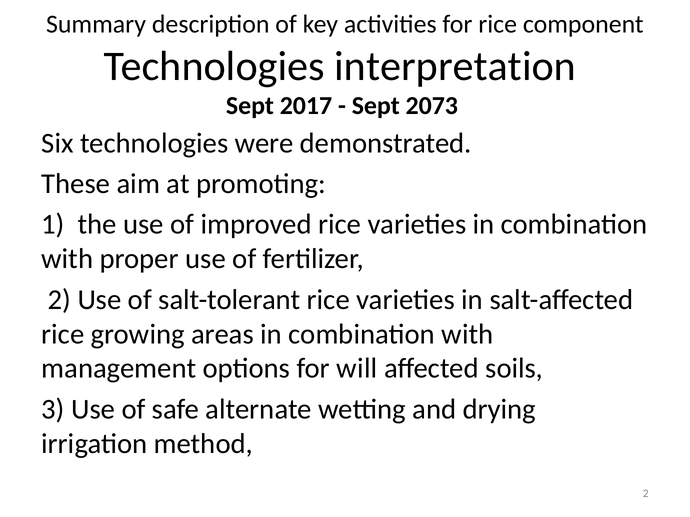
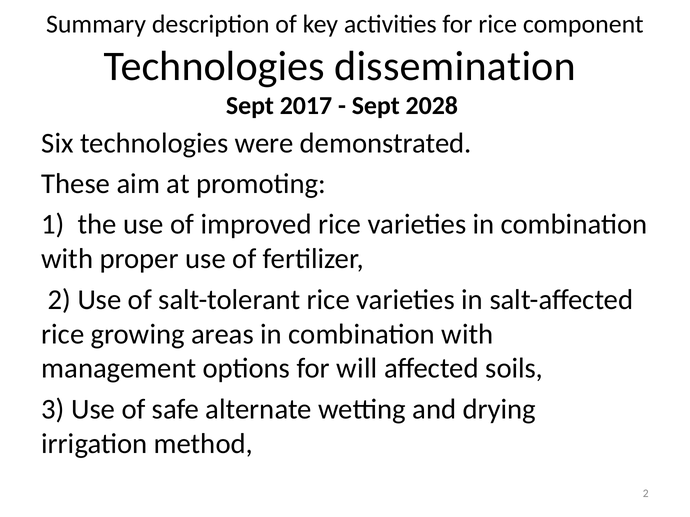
interpretation: interpretation -> dissemination
2073: 2073 -> 2028
